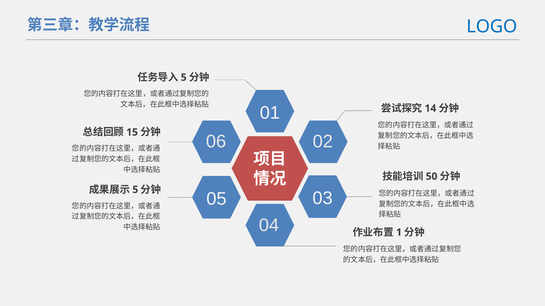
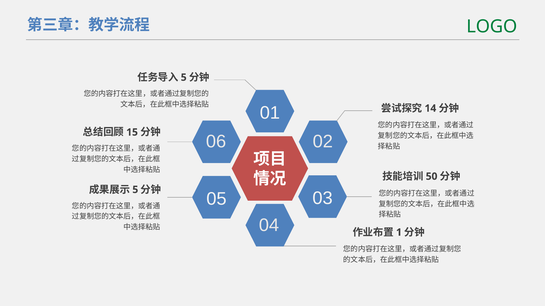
LOGO colour: blue -> green
